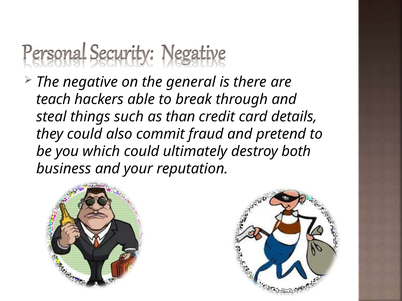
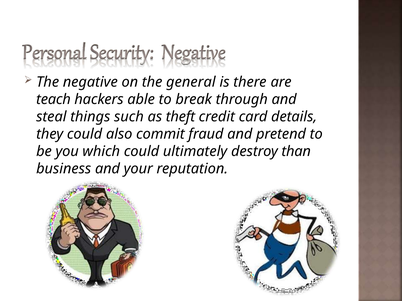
than: than -> theft
both: both -> than
